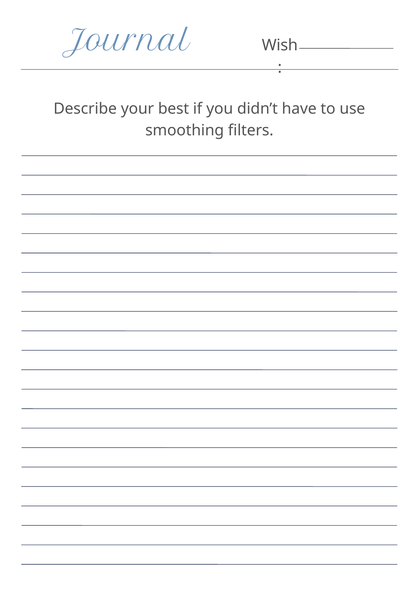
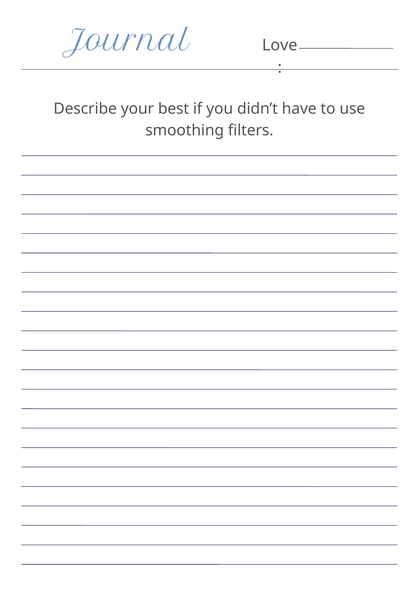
Wish: Wish -> Love
